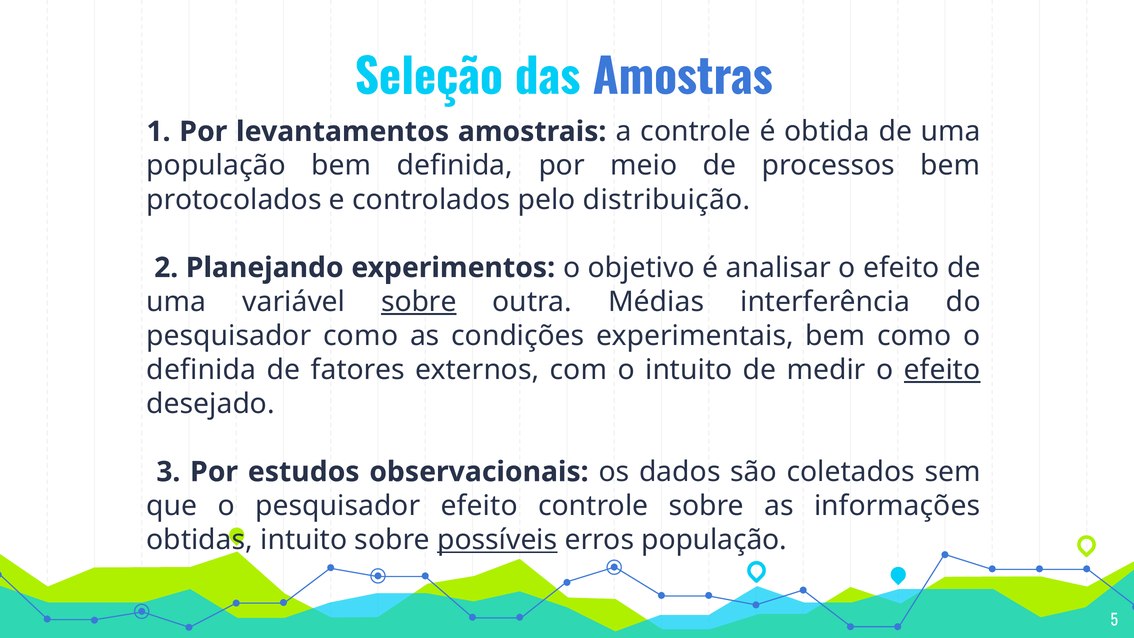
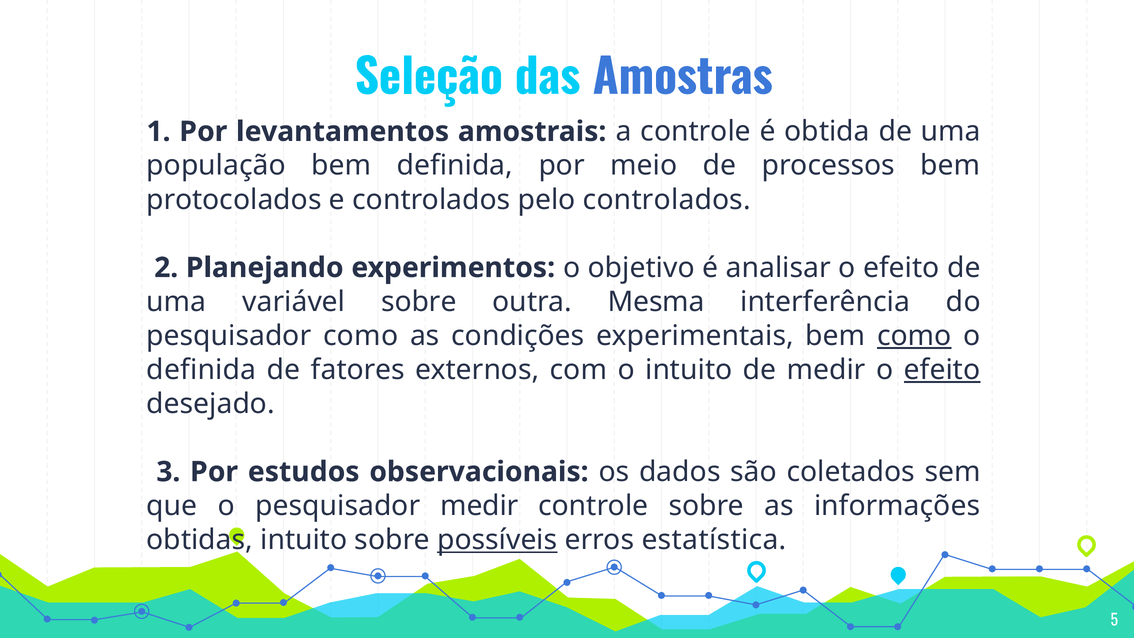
pelo distribuição: distribuição -> controlados
sobre at (419, 302) underline: present -> none
Médias: Médias -> Mesma
como at (914, 336) underline: none -> present
pesquisador efeito: efeito -> medir
erros população: população -> estatística
